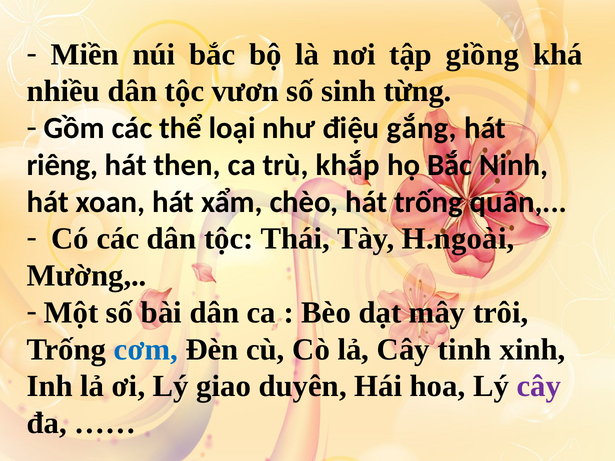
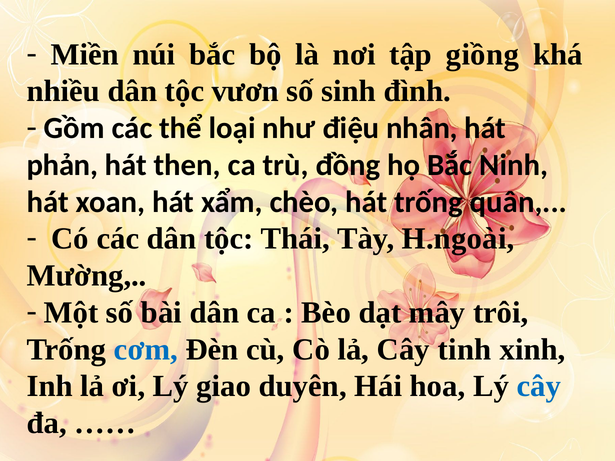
từng: từng -> đình
gắng: gắng -> nhân
riêng: riêng -> phản
khắp: khắp -> đồng
cây at (539, 387) colour: purple -> blue
